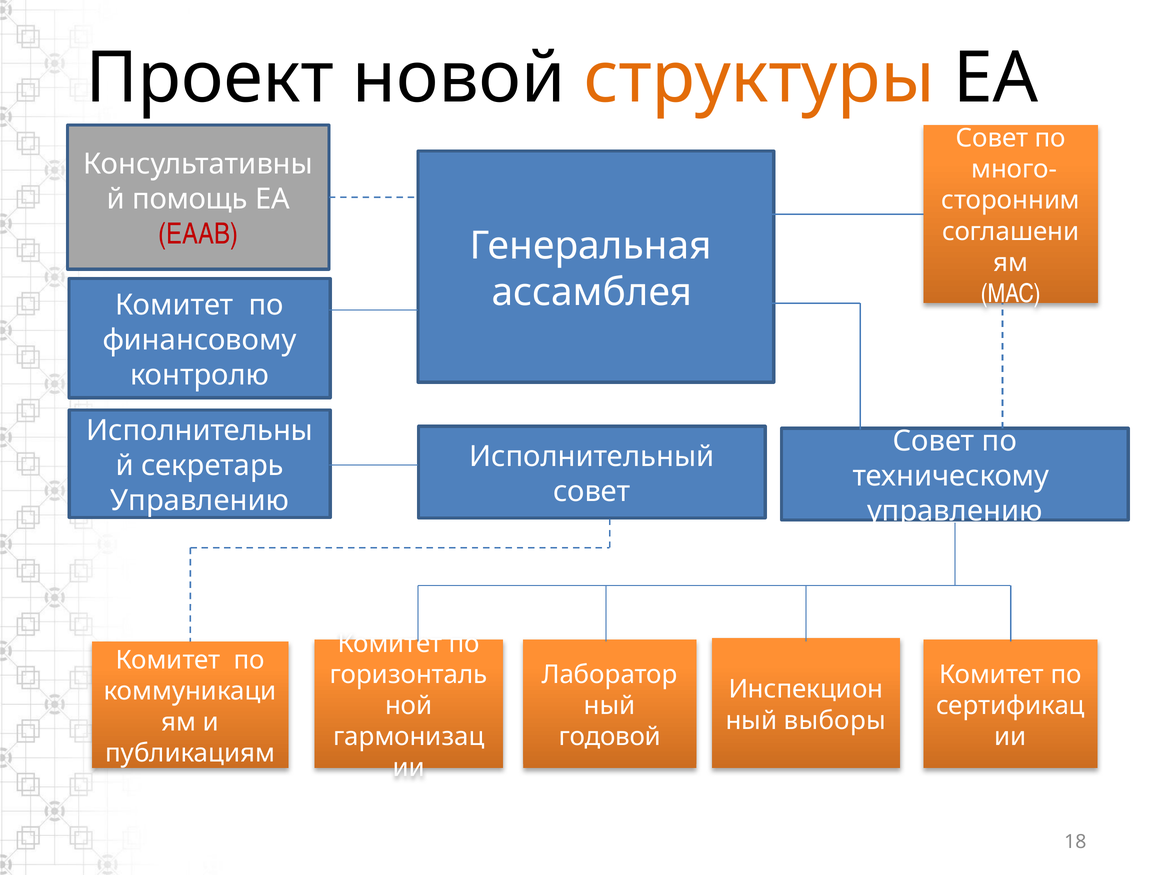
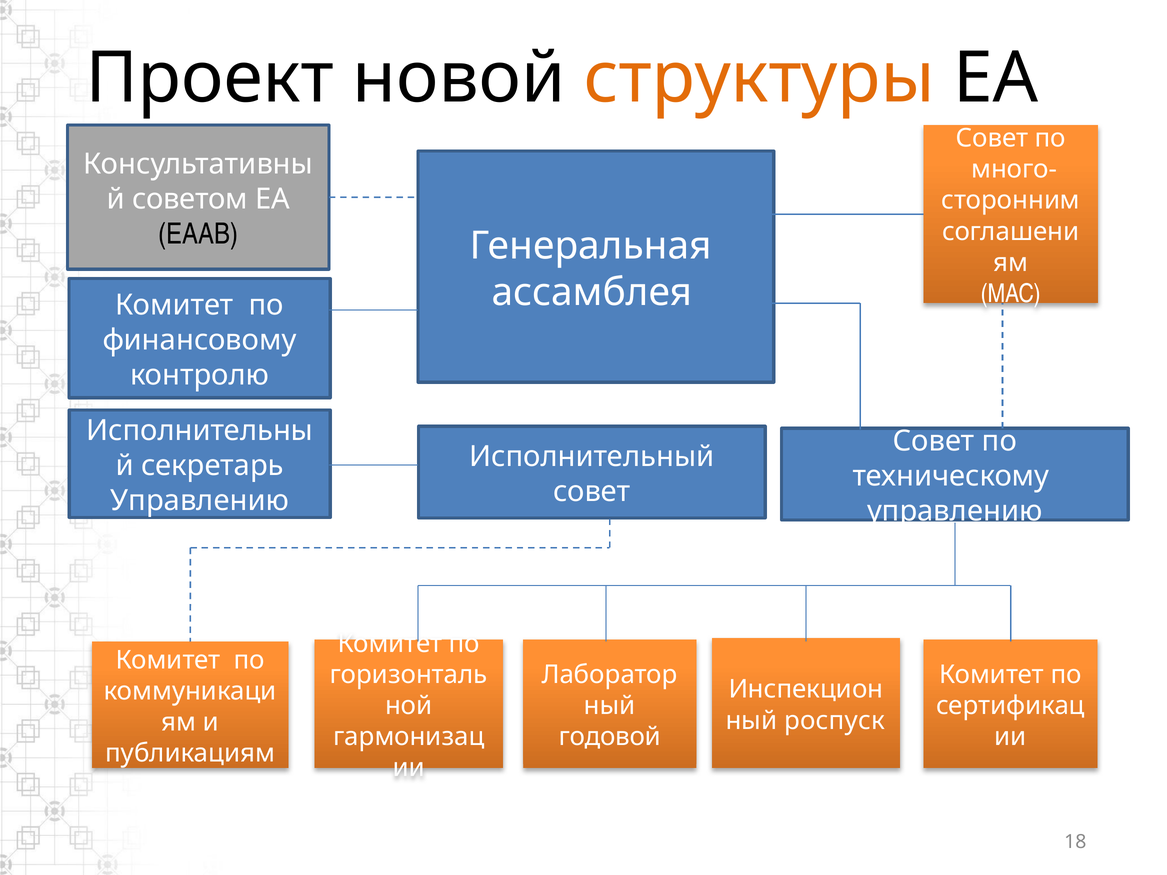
помощь: помощь -> советом
EAAB colour: red -> black
выборы: выборы -> роспуск
